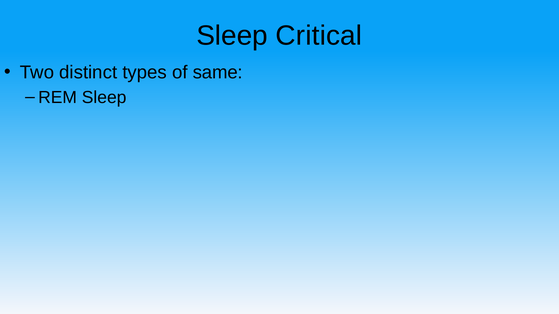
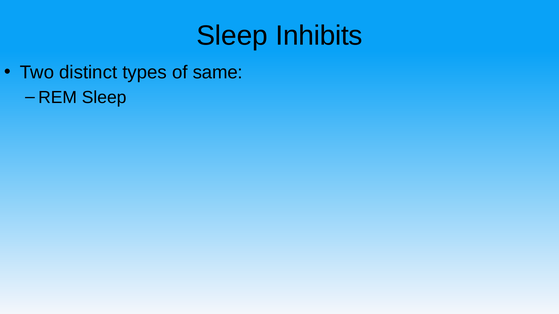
Critical: Critical -> Inhibits
